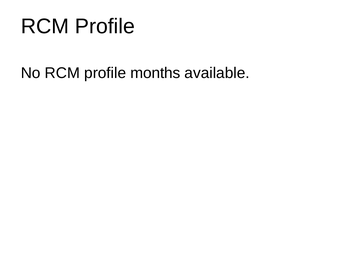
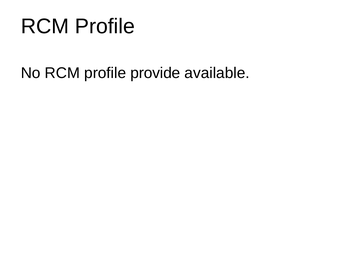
months: months -> provide
